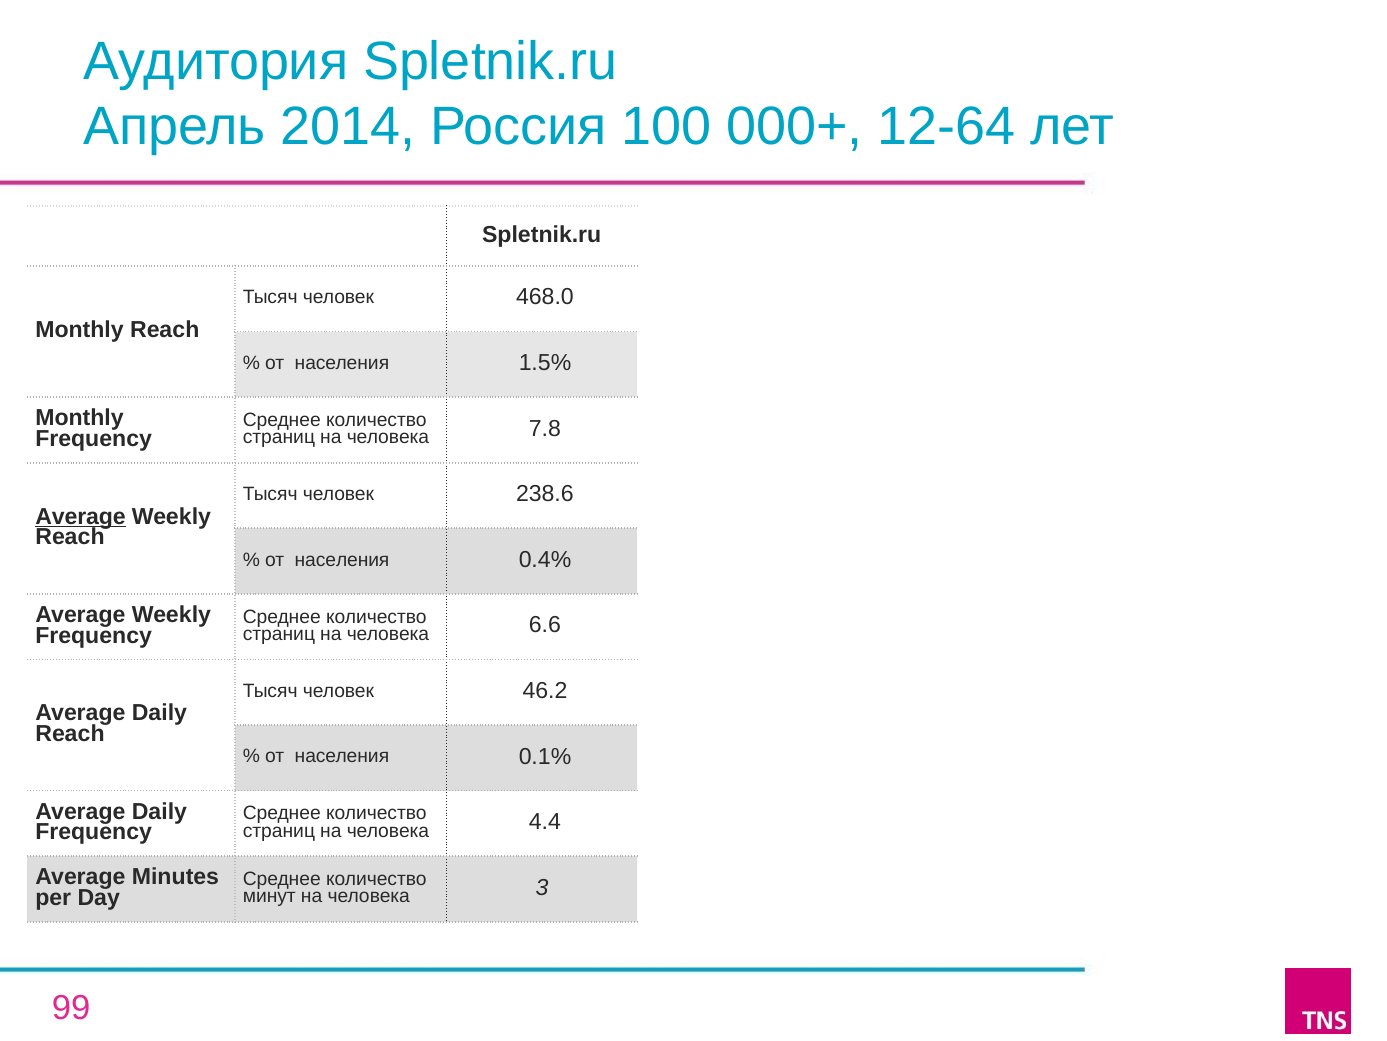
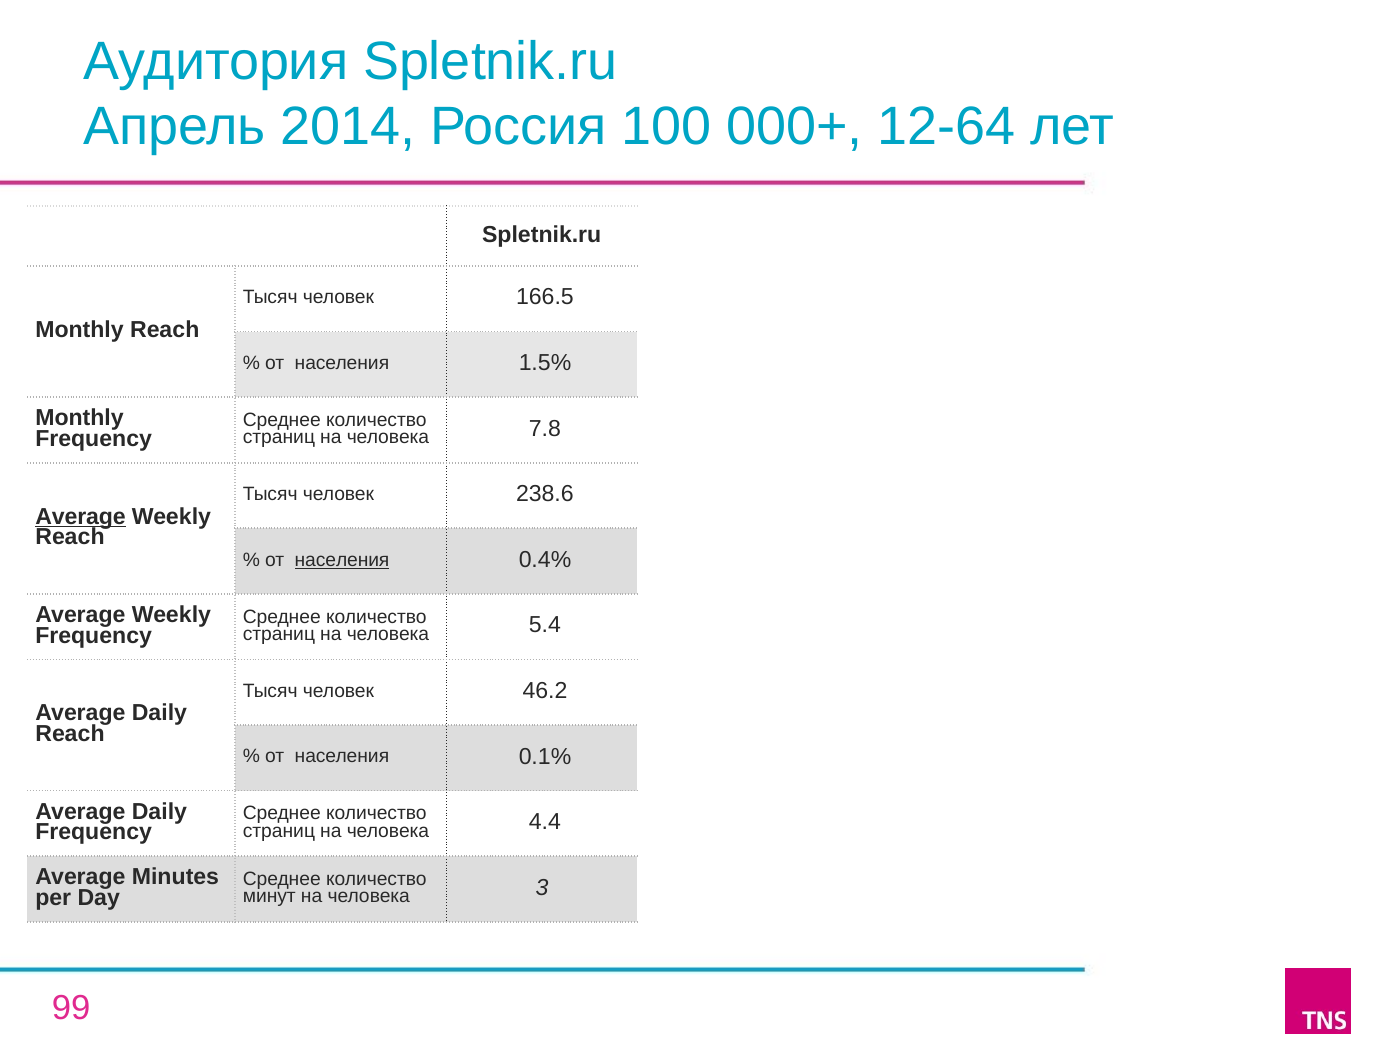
468.0: 468.0 -> 166.5
населения at (342, 559) underline: none -> present
6.6: 6.6 -> 5.4
